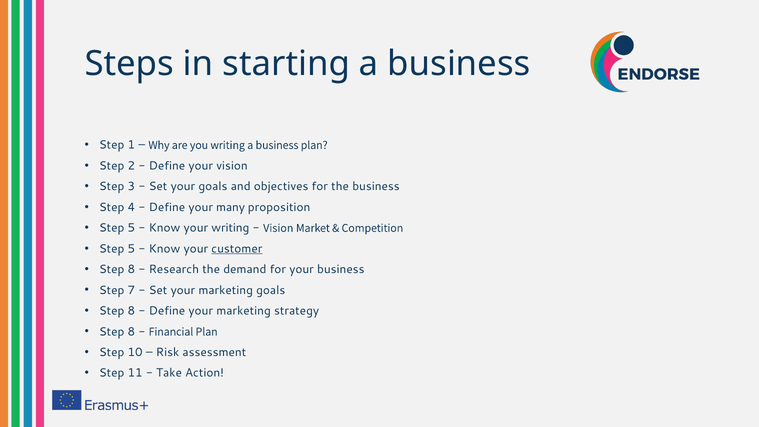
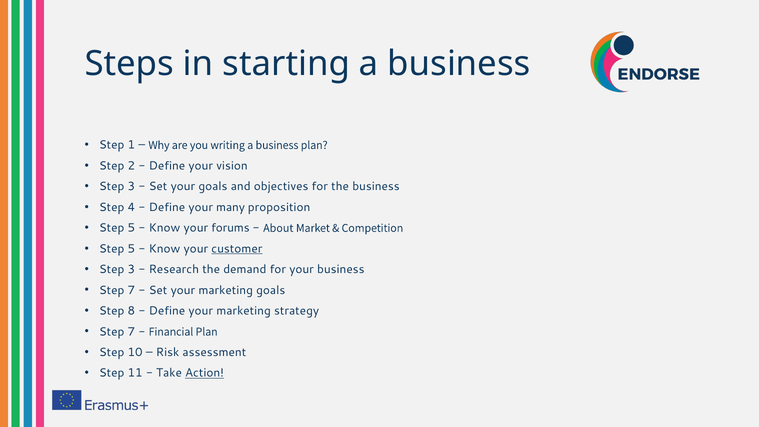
your writing: writing -> forums
Vision at (278, 228): Vision -> About
8 at (131, 269): 8 -> 3
8 at (131, 332): 8 -> 7
Action underline: none -> present
